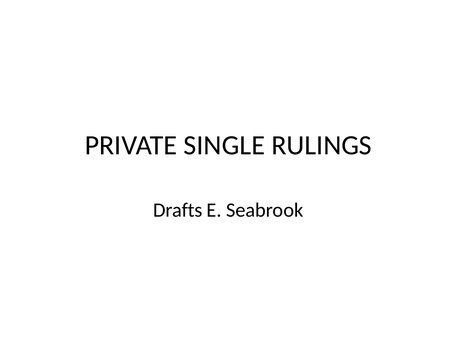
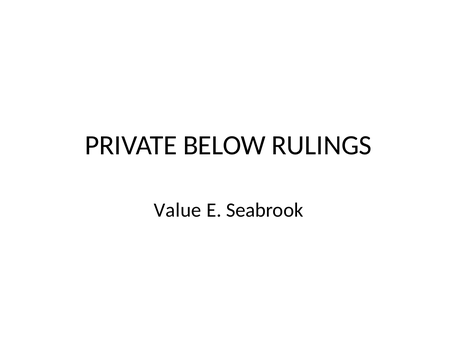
SINGLE: SINGLE -> BELOW
Drafts: Drafts -> Value
